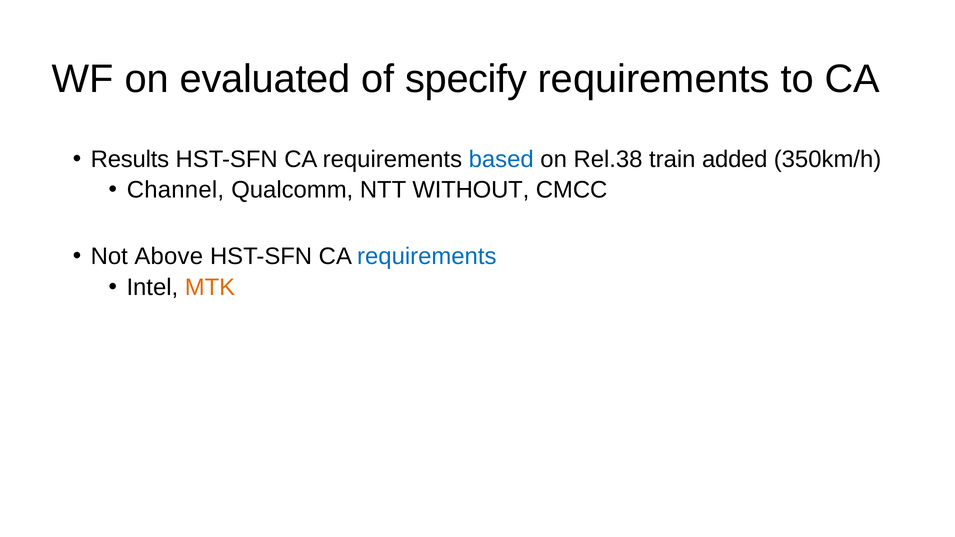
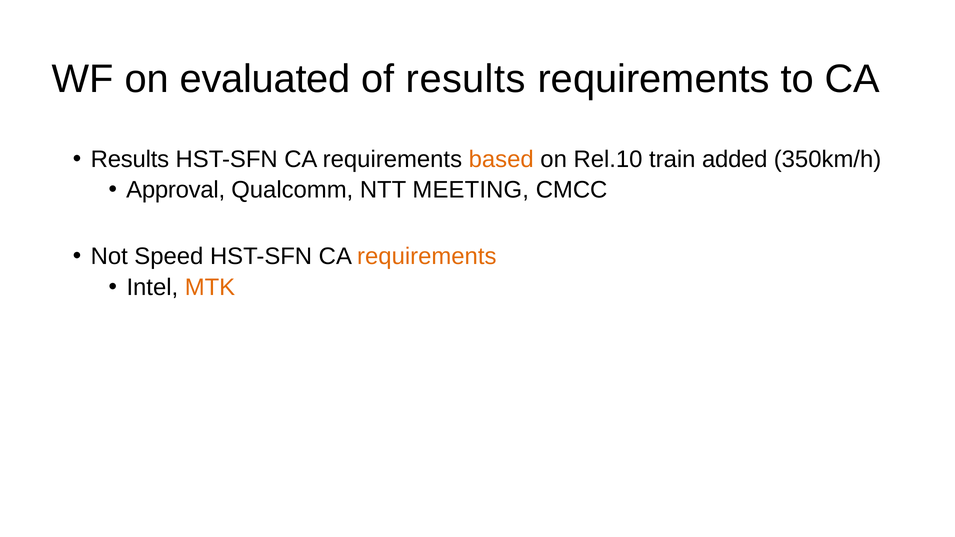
of specify: specify -> results
based colour: blue -> orange
Rel.38: Rel.38 -> Rel.10
Channel: Channel -> Approval
WITHOUT: WITHOUT -> MEETING
Above: Above -> Speed
requirements at (427, 257) colour: blue -> orange
